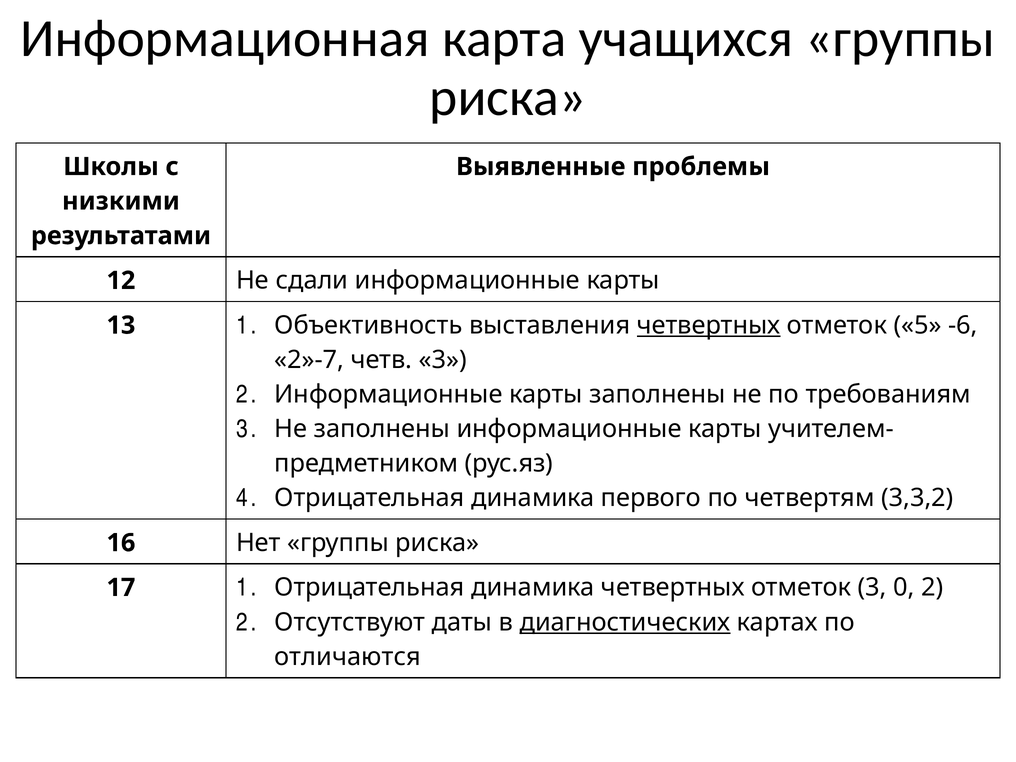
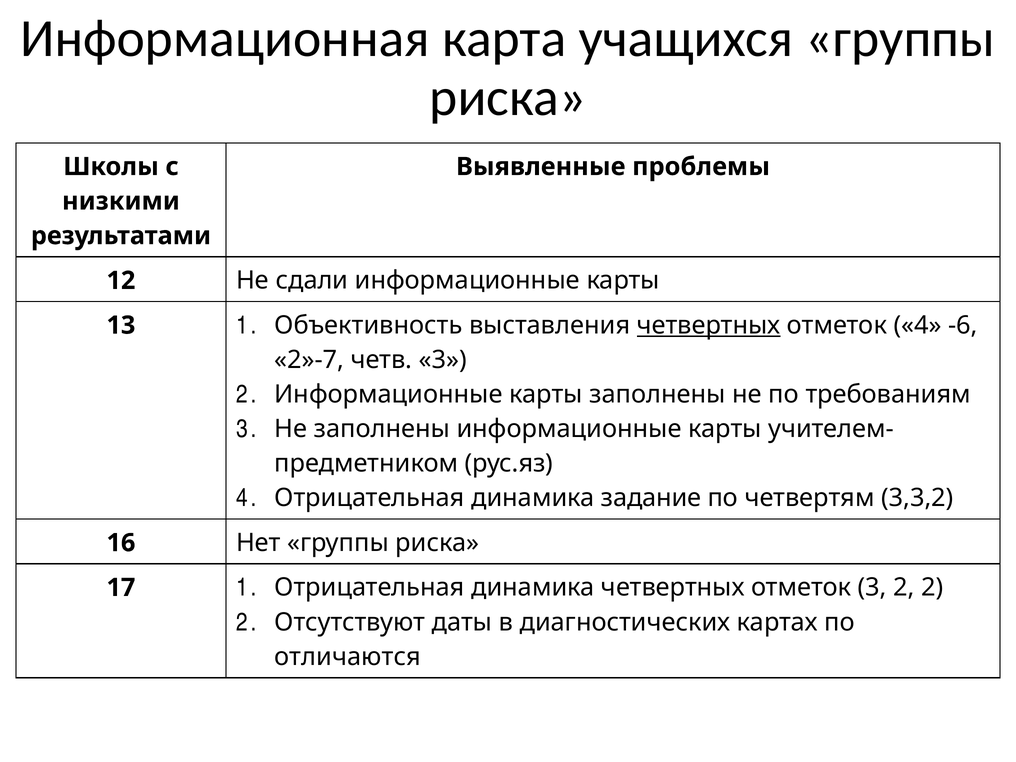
отметок 5: 5 -> 4
первого: первого -> задание
отметок 3 0: 0 -> 2
диагностических underline: present -> none
